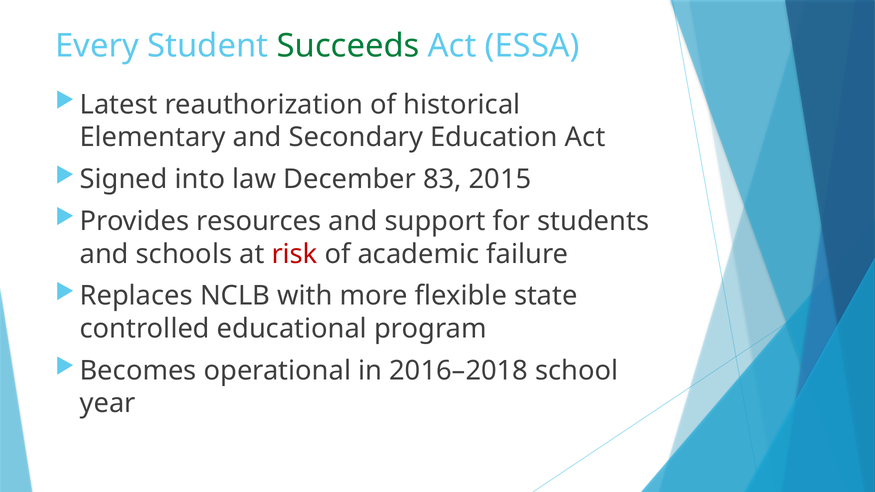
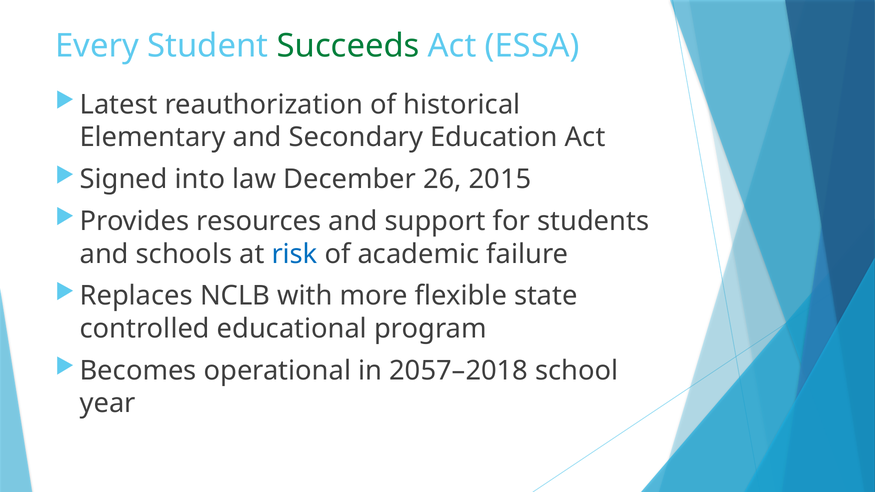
83: 83 -> 26
risk colour: red -> blue
2016–2018: 2016–2018 -> 2057–2018
